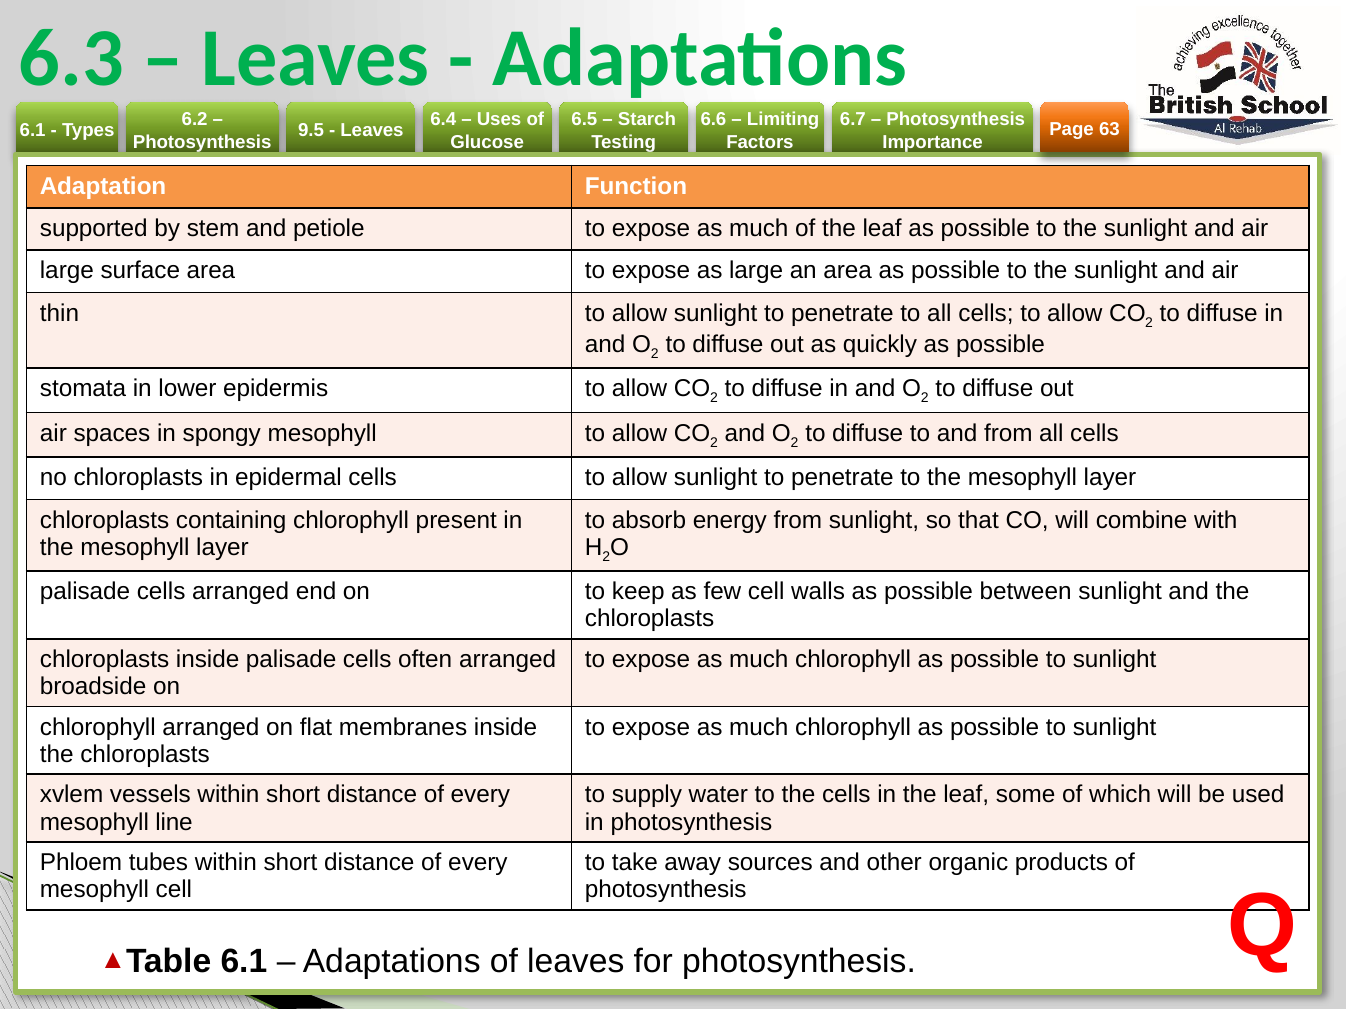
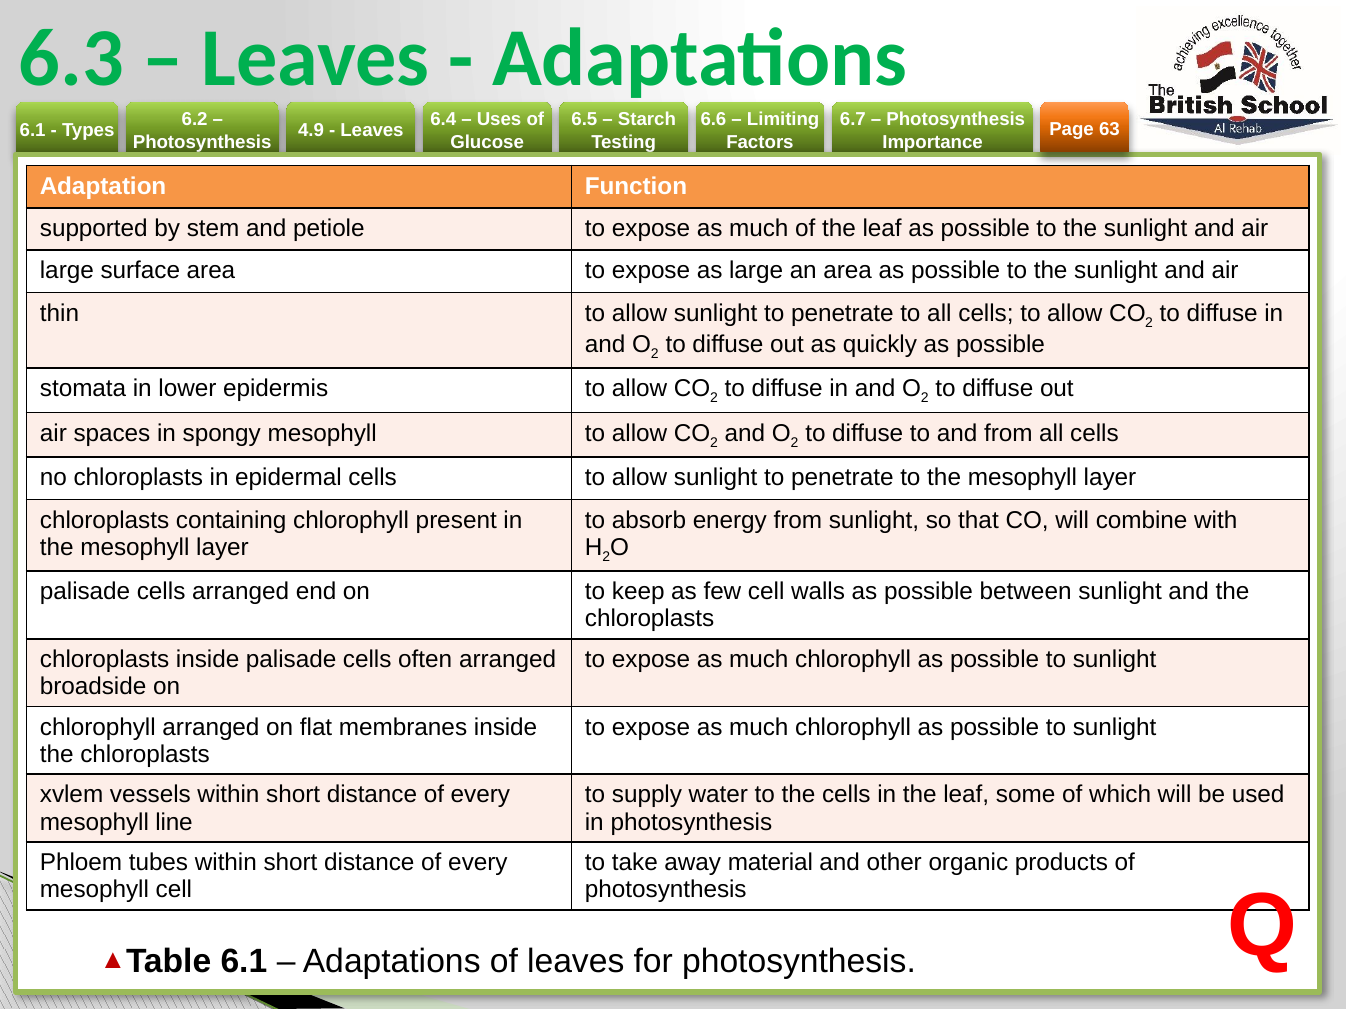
9.5: 9.5 -> 4.9
sources: sources -> material
